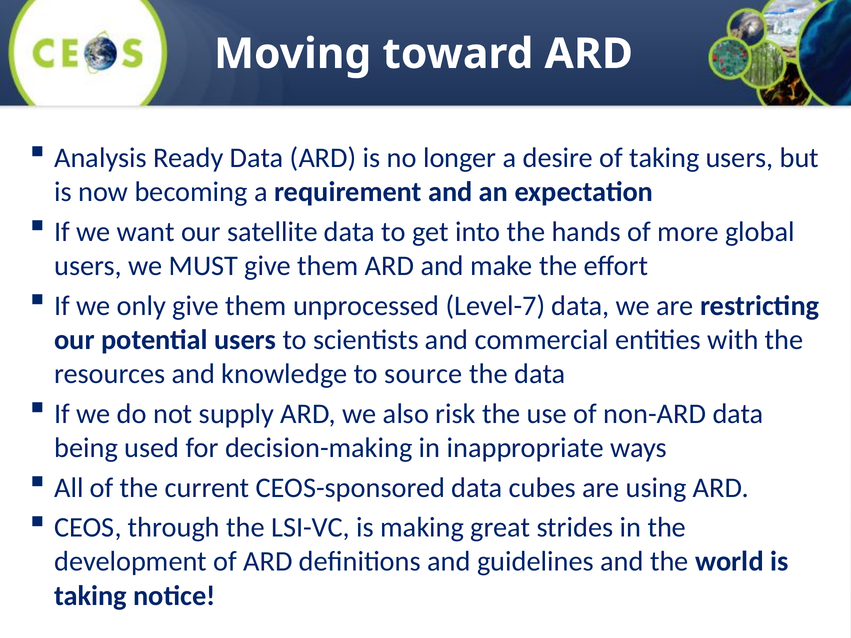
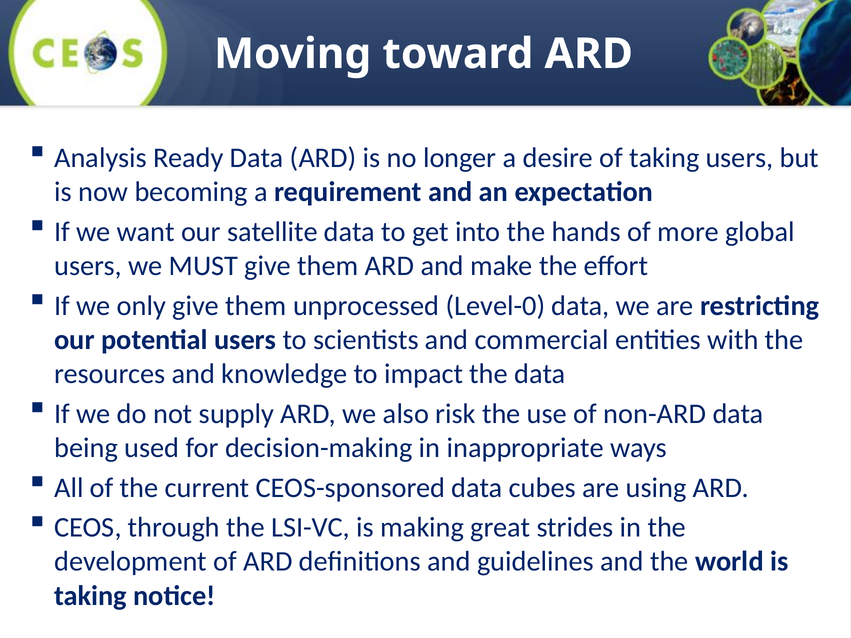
Level-7: Level-7 -> Level-0
source: source -> impact
